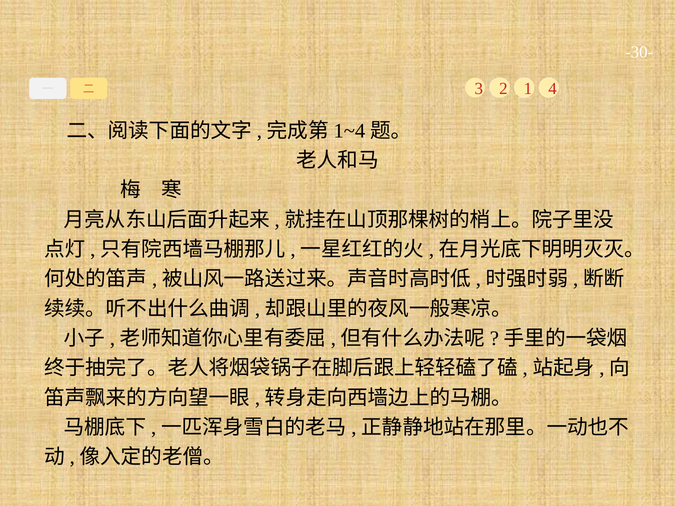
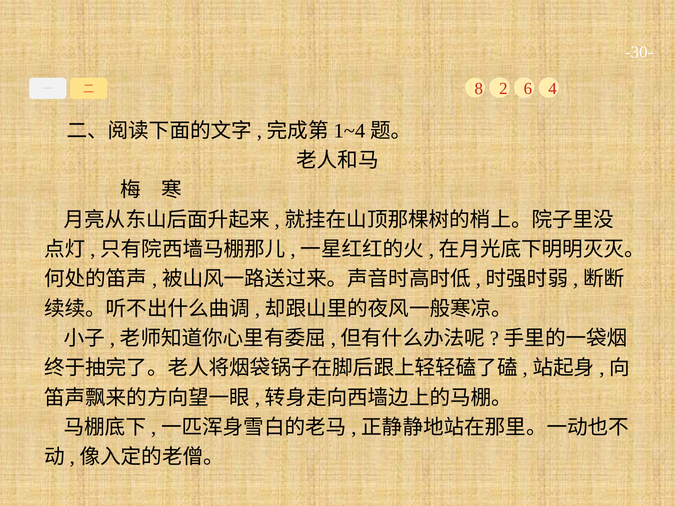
3: 3 -> 8
1: 1 -> 6
